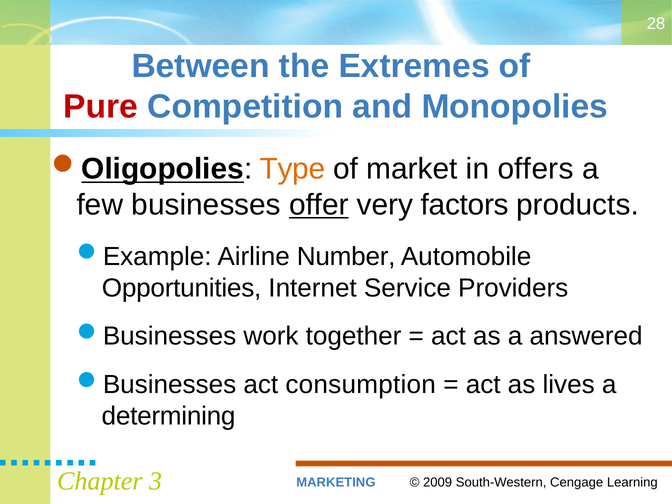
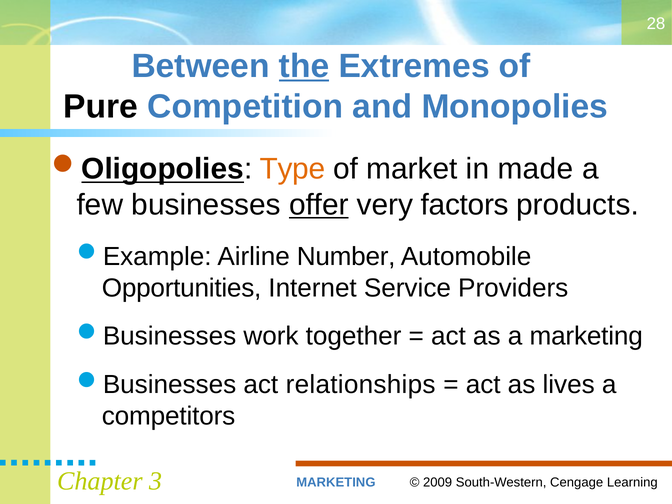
the underline: none -> present
Pure colour: red -> black
offers: offers -> made
a answered: answered -> marketing
consumption: consumption -> relationships
determining: determining -> competitors
